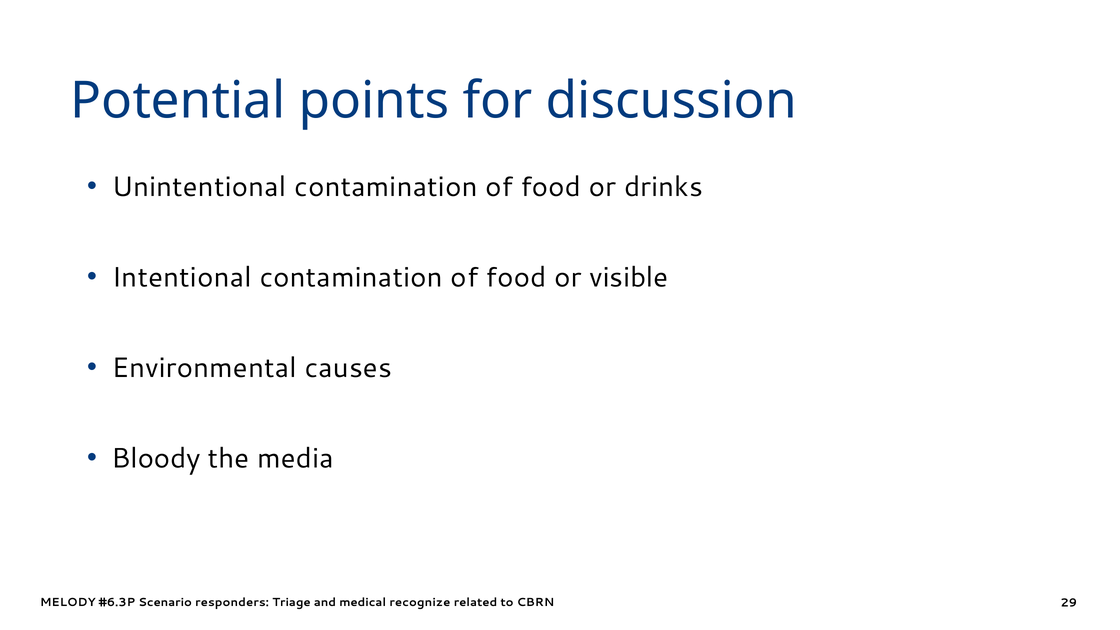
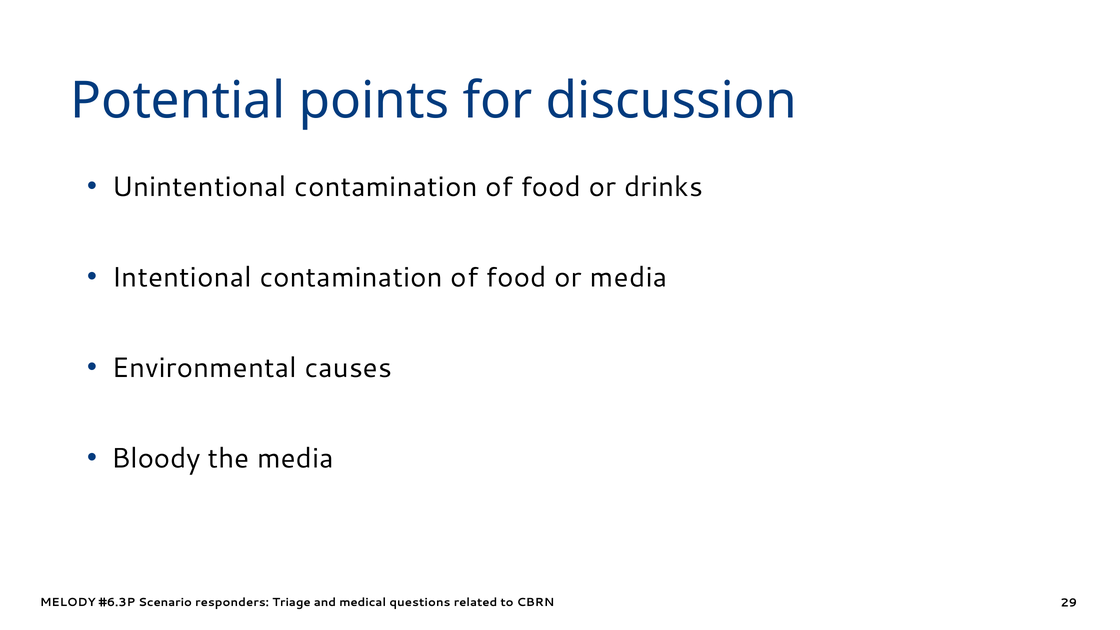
or visible: visible -> media
recognize: recognize -> questions
